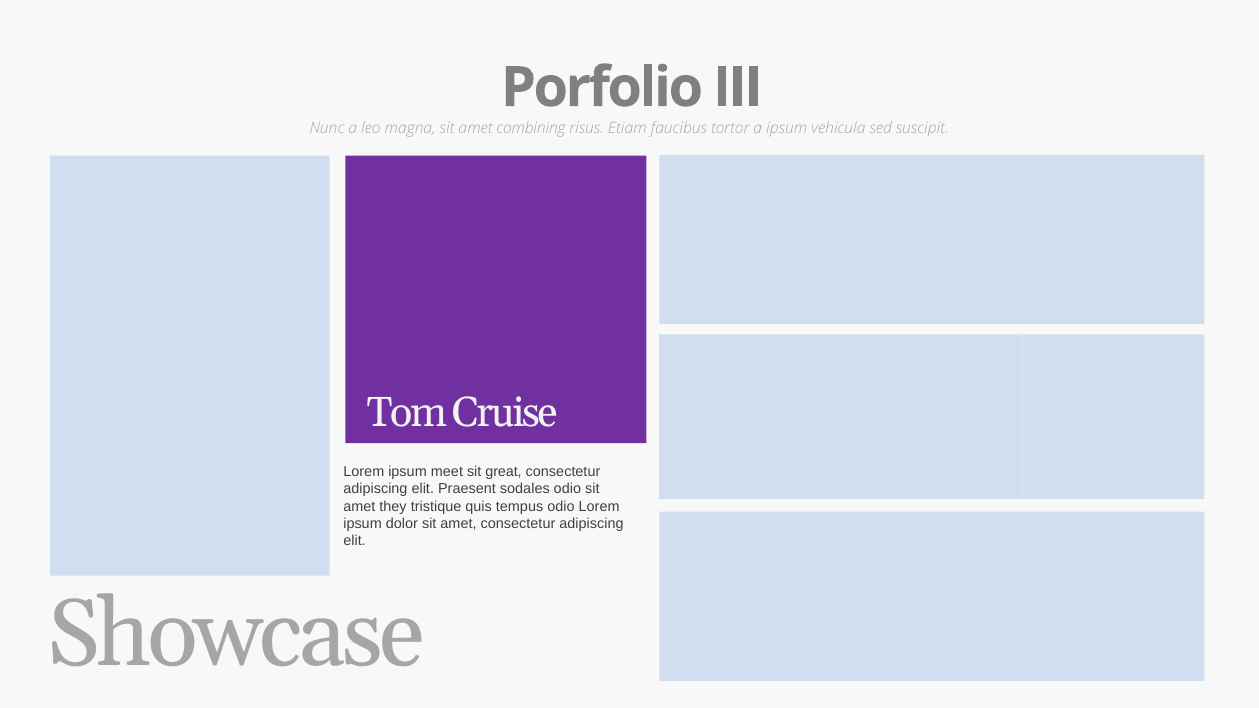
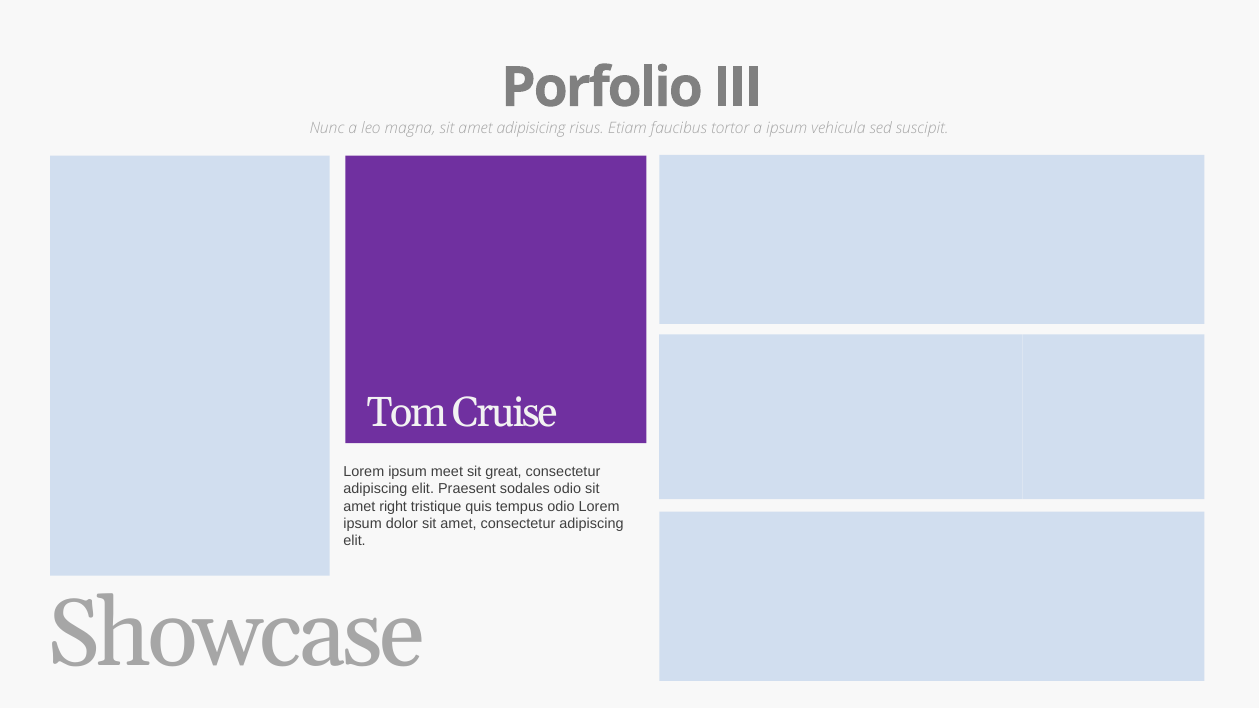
combining: combining -> adipisicing
they: they -> right
